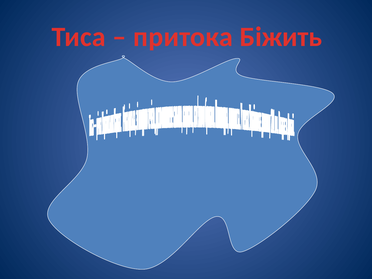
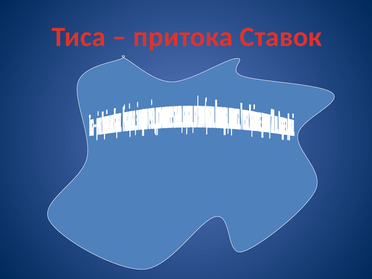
Біжить: Біжить -> Ставок
